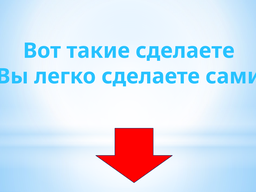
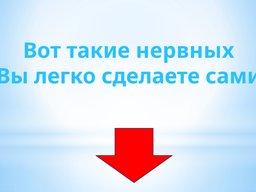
такие сделаете: сделаете -> нервных
